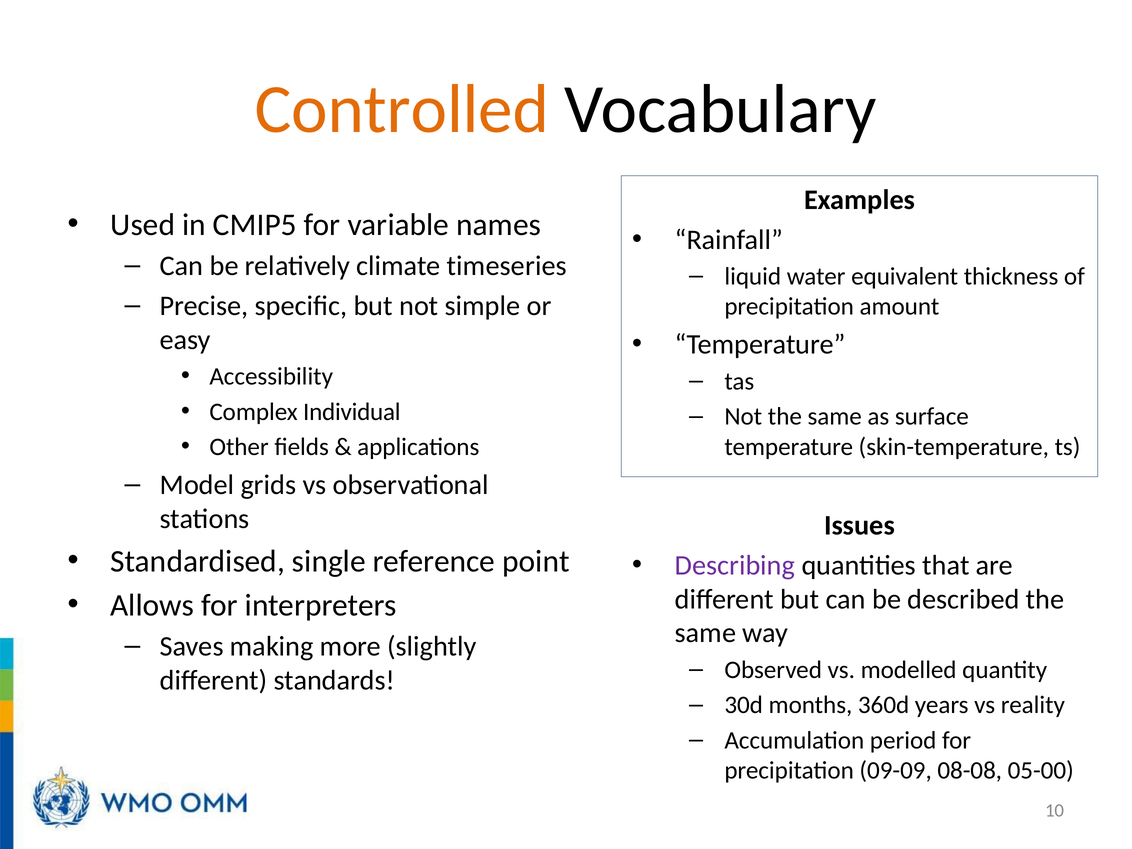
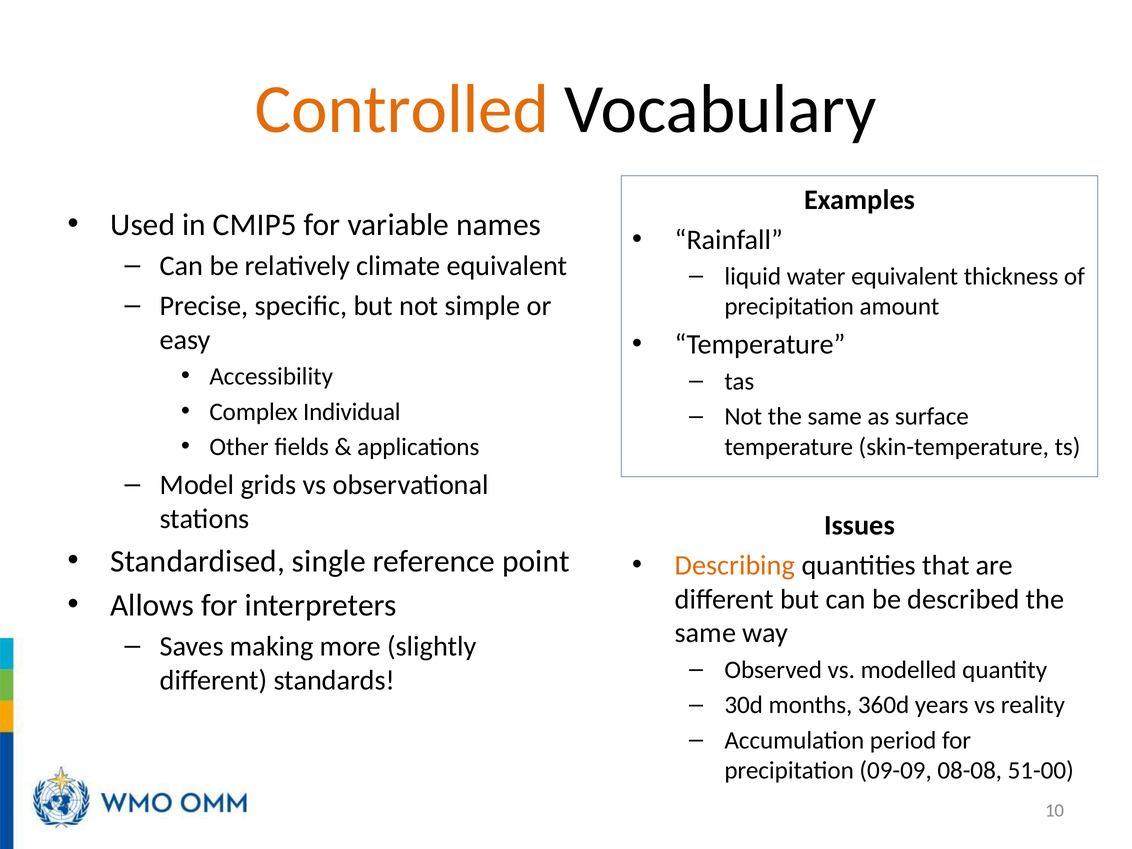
climate timeseries: timeseries -> equivalent
Describing colour: purple -> orange
05-00: 05-00 -> 51-00
